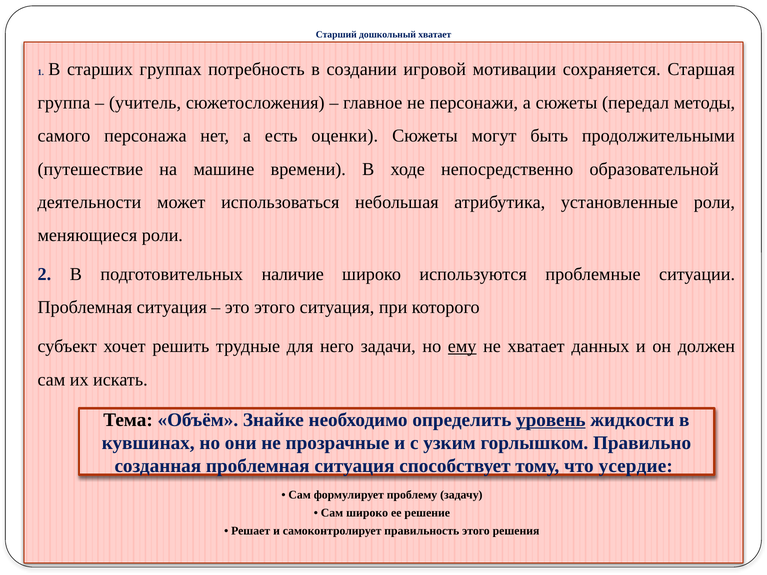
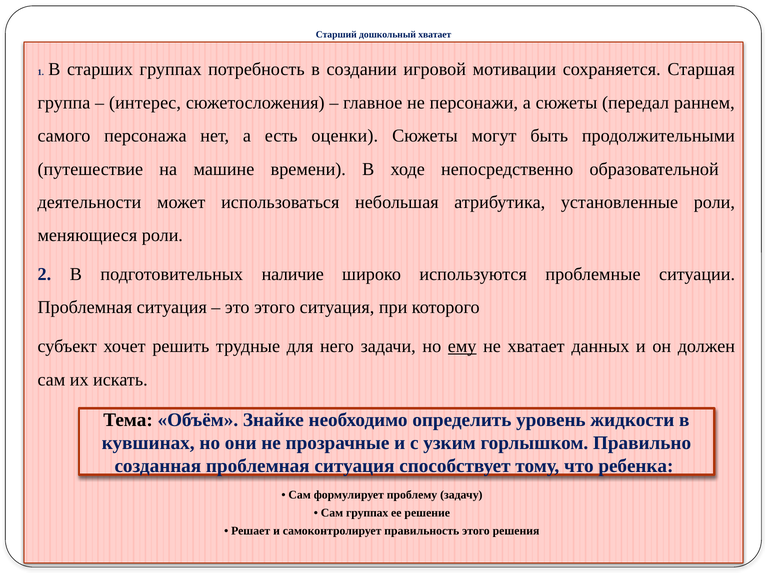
учитель: учитель -> интерес
методы: методы -> раннем
уровень underline: present -> none
усердие: усердие -> ребенка
Сам широко: широко -> группах
